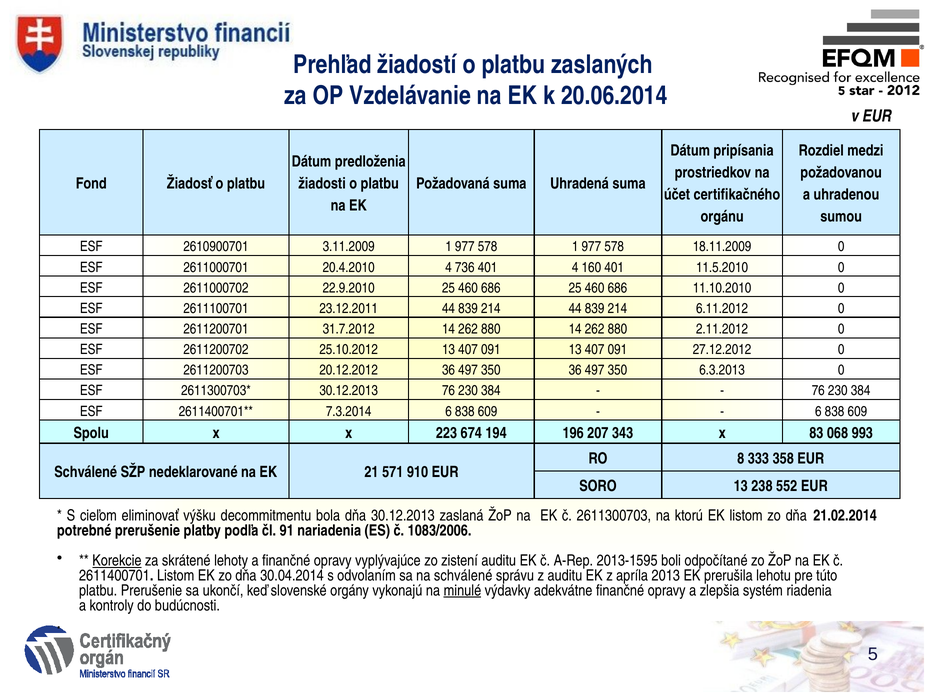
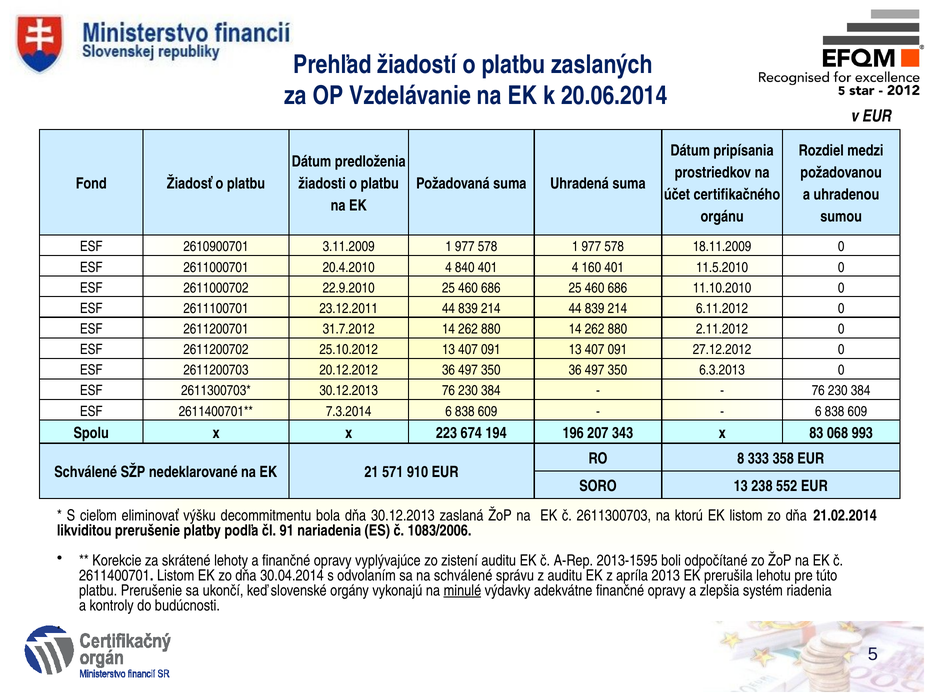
736: 736 -> 840
potrebné: potrebné -> likviditou
Korekcie underline: present -> none
